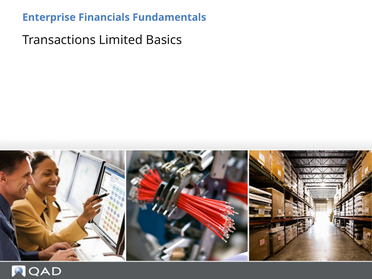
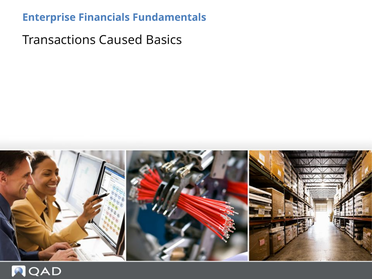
Limited: Limited -> Caused
